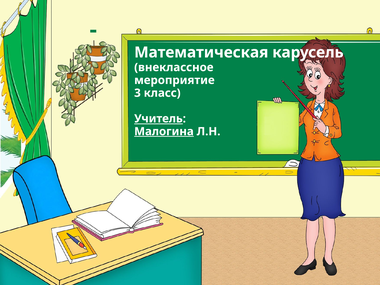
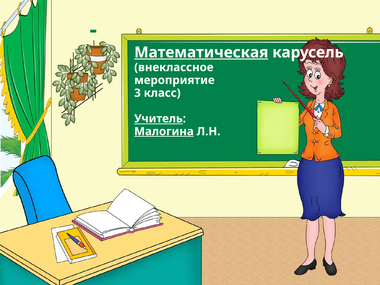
Математическая underline: none -> present
